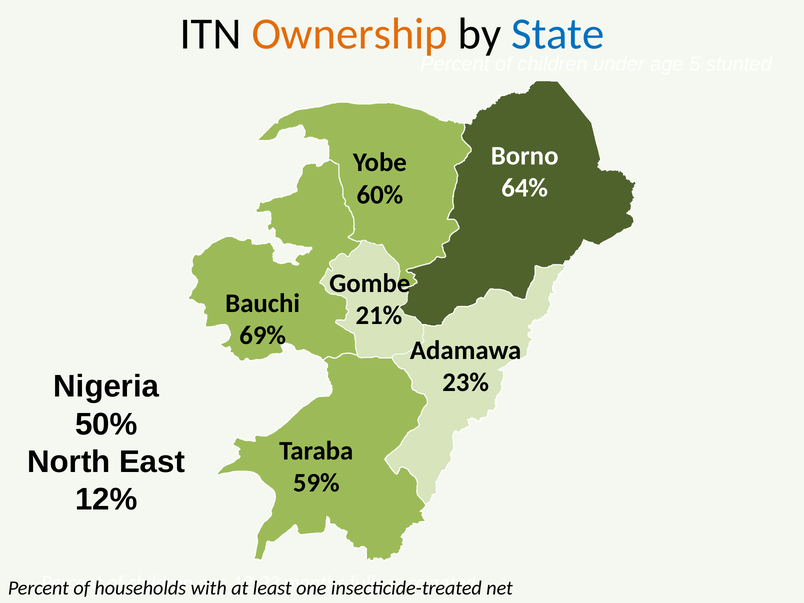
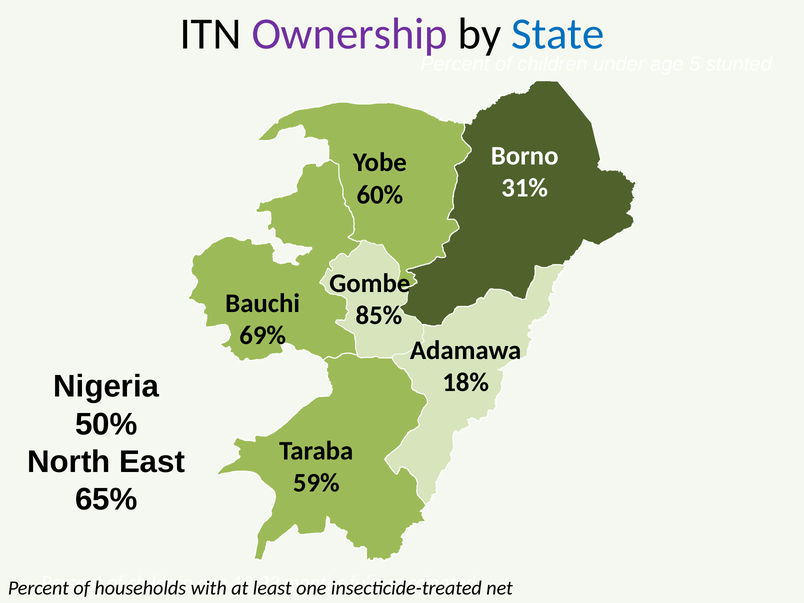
Ownership colour: orange -> purple
64%: 64% -> 31%
21%: 21% -> 85%
23%: 23% -> 18%
12%: 12% -> 65%
